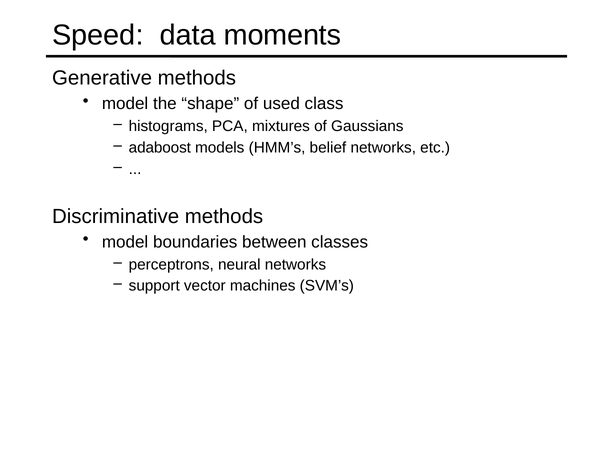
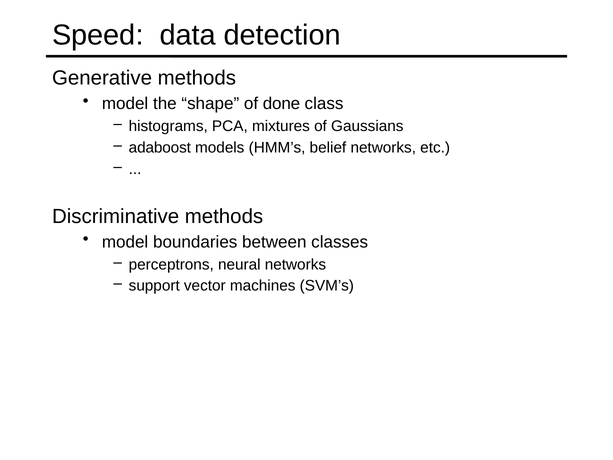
moments: moments -> detection
used: used -> done
